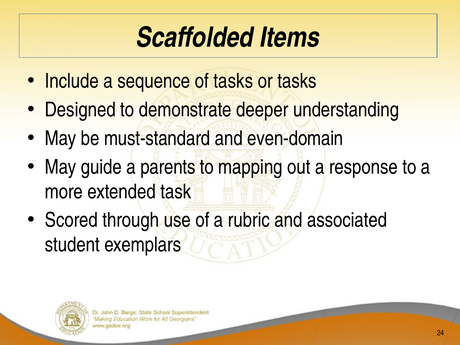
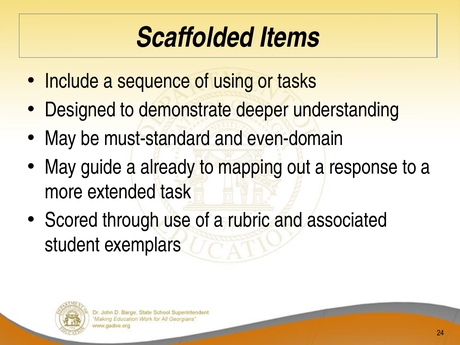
of tasks: tasks -> using
parents: parents -> already
